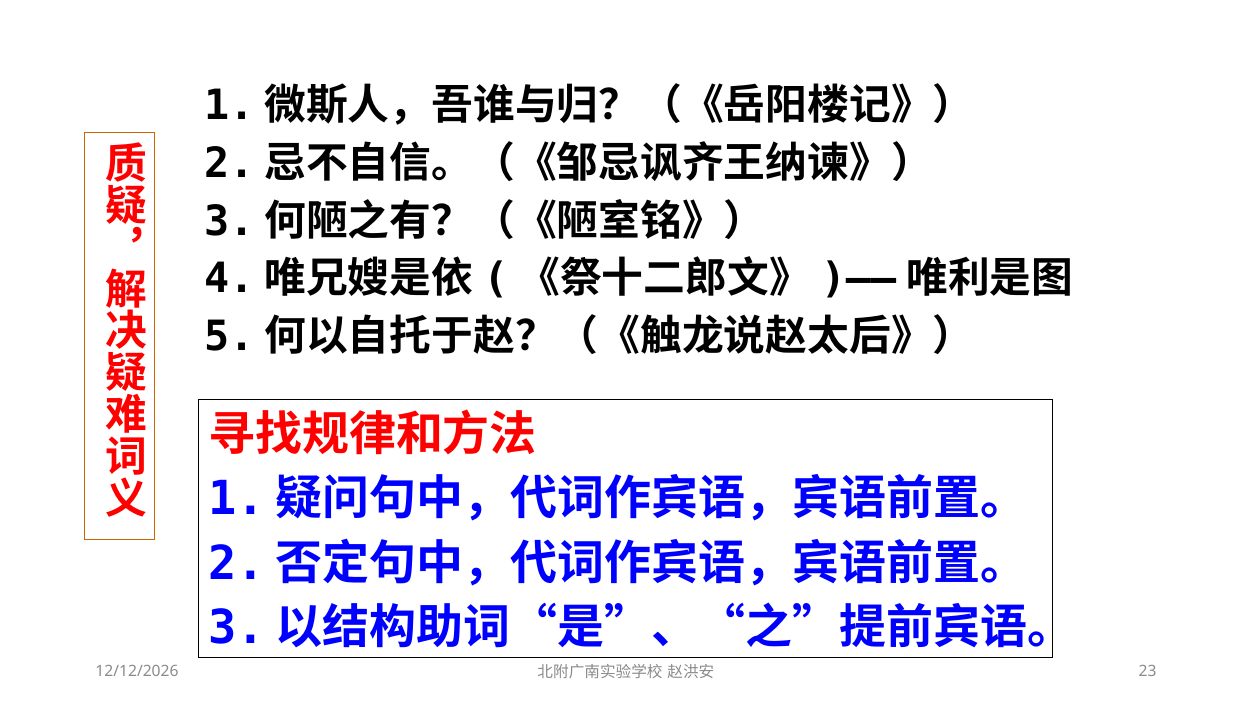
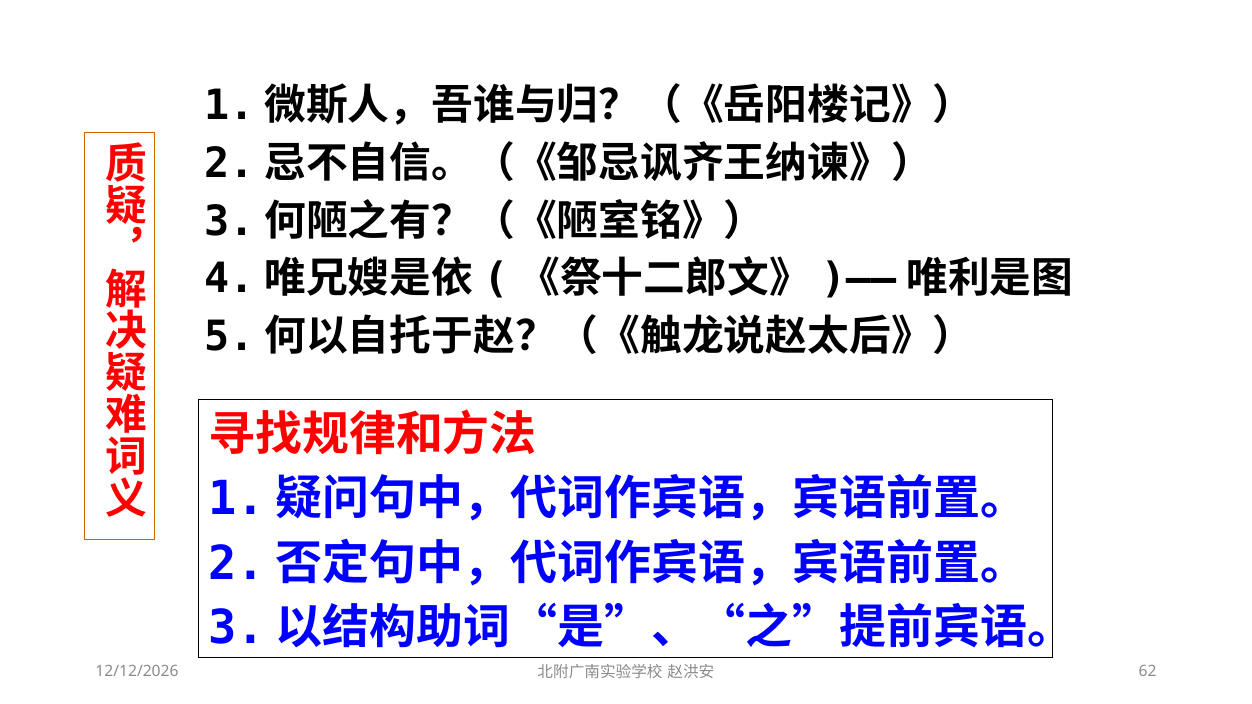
23: 23 -> 62
